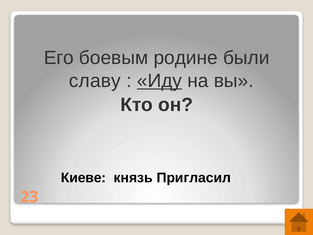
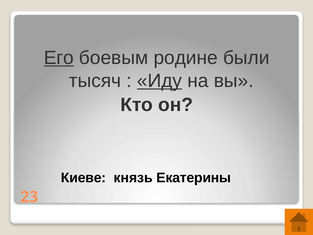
Его underline: none -> present
славу: славу -> тысяч
Пригласил: Пригласил -> Екатерины
